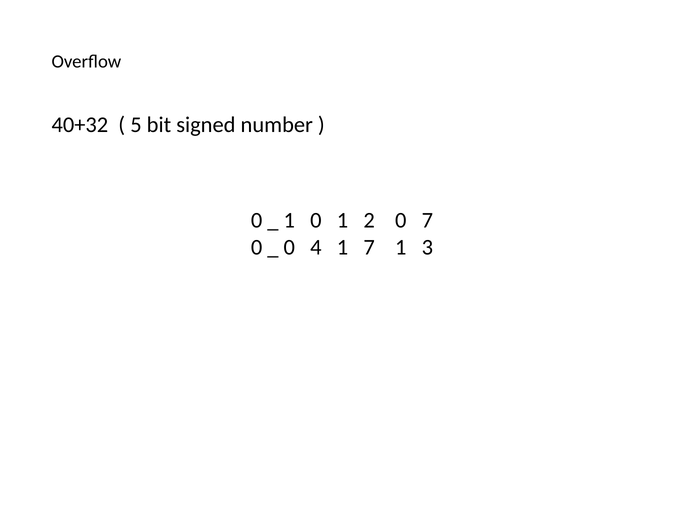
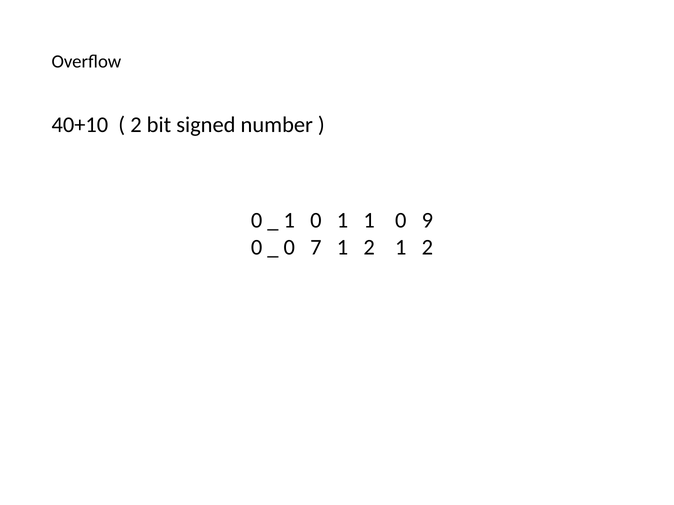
40+32: 40+32 -> 40+10
5 at (136, 125): 5 -> 2
1 2: 2 -> 1
0 7: 7 -> 9
4: 4 -> 7
7 at (369, 248): 7 -> 2
3 at (427, 248): 3 -> 2
